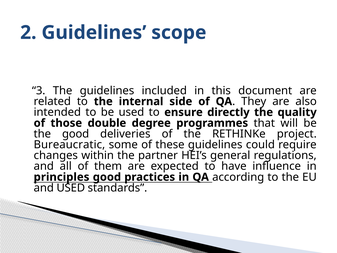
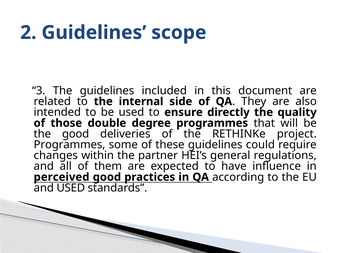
Bureaucratic at (69, 145): Bureaucratic -> Programmes
principles: principles -> perceived
